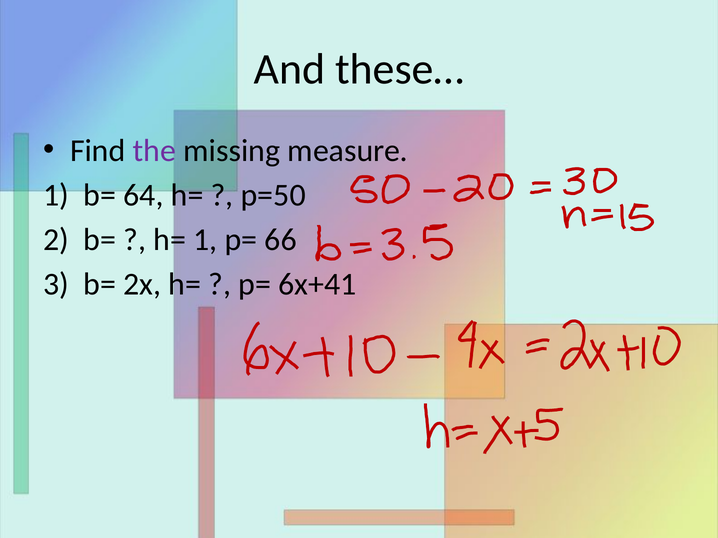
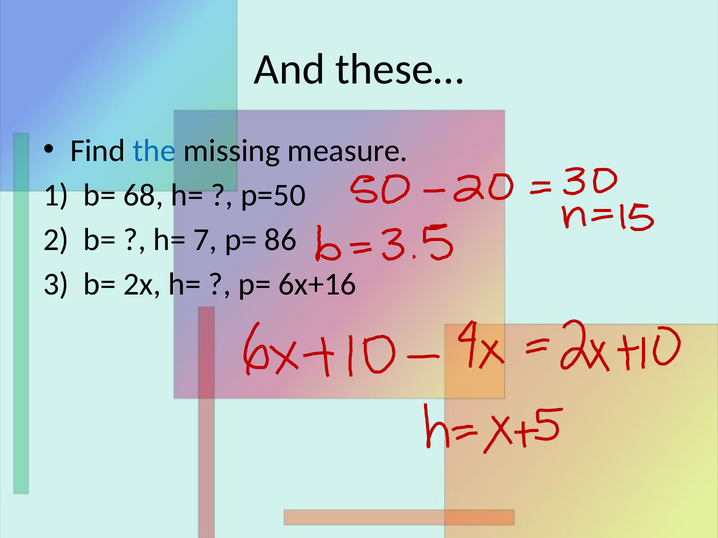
the colour: purple -> blue
64: 64 -> 68
h= 1: 1 -> 7
66: 66 -> 86
6x+41: 6x+41 -> 6x+16
